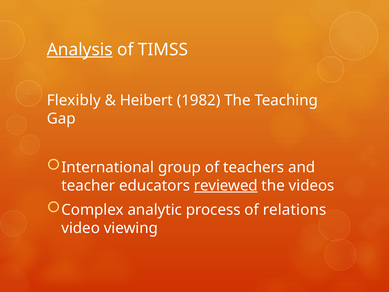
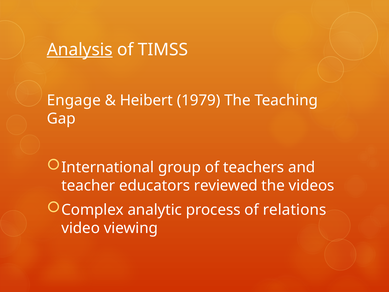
Flexibly: Flexibly -> Engage
1982: 1982 -> 1979
reviewed underline: present -> none
